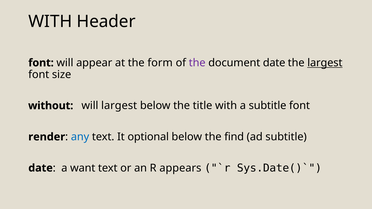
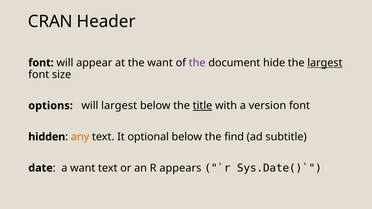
WITH at (50, 22): WITH -> CRAN
the form: form -> want
document date: date -> hide
without: without -> options
title underline: none -> present
a subtitle: subtitle -> version
render: render -> hidden
any colour: blue -> orange
